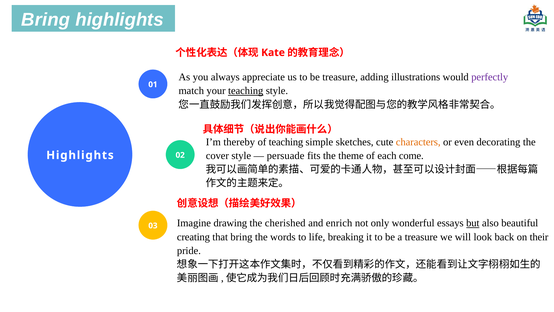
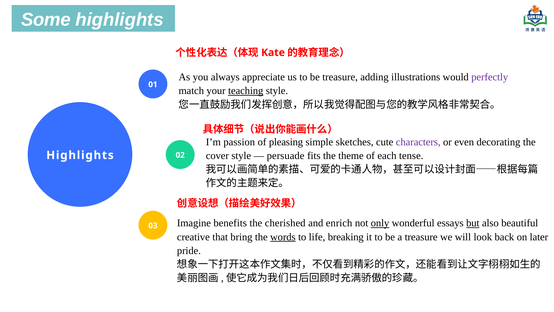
Bring at (46, 20): Bring -> Some
thereby: thereby -> passion
of teaching: teaching -> pleasing
characters colour: orange -> purple
come: come -> tense
drawing: drawing -> benefits
only underline: none -> present
creating: creating -> creative
words underline: none -> present
their: their -> later
